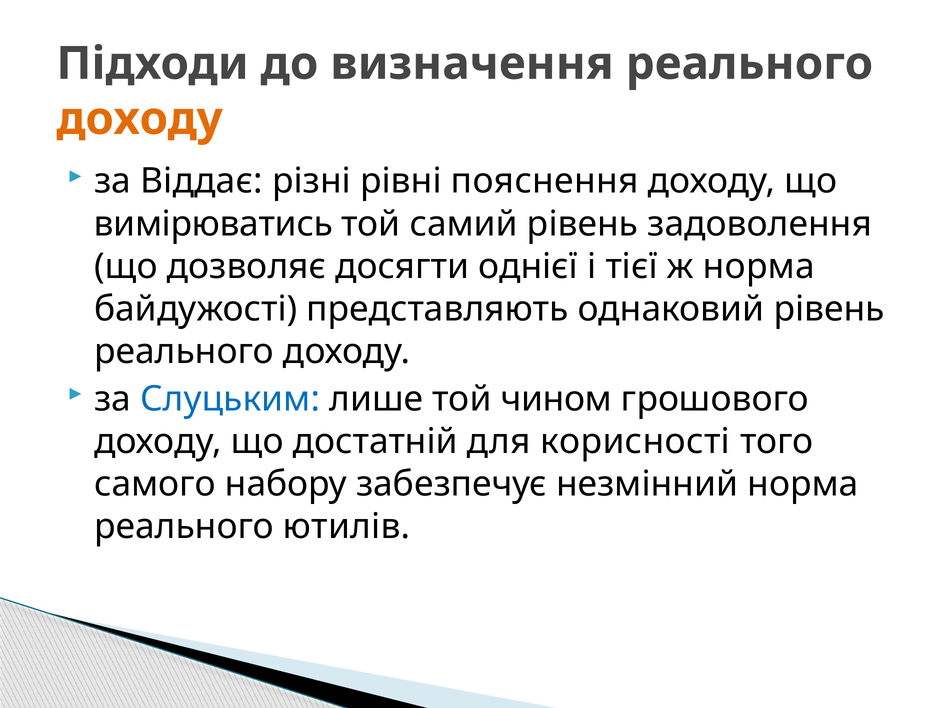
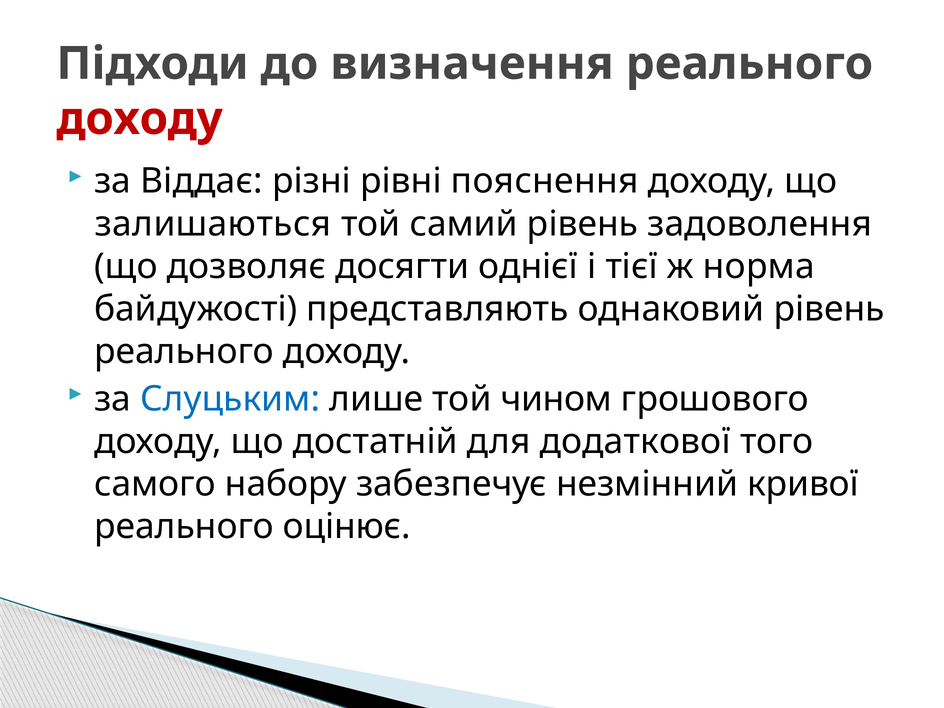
доходу at (140, 119) colour: orange -> red
вимірюватись: вимірюватись -> залишаються
корисності: корисності -> додаткової
незмінний норма: норма -> кривої
ютилів: ютилів -> оцінює
